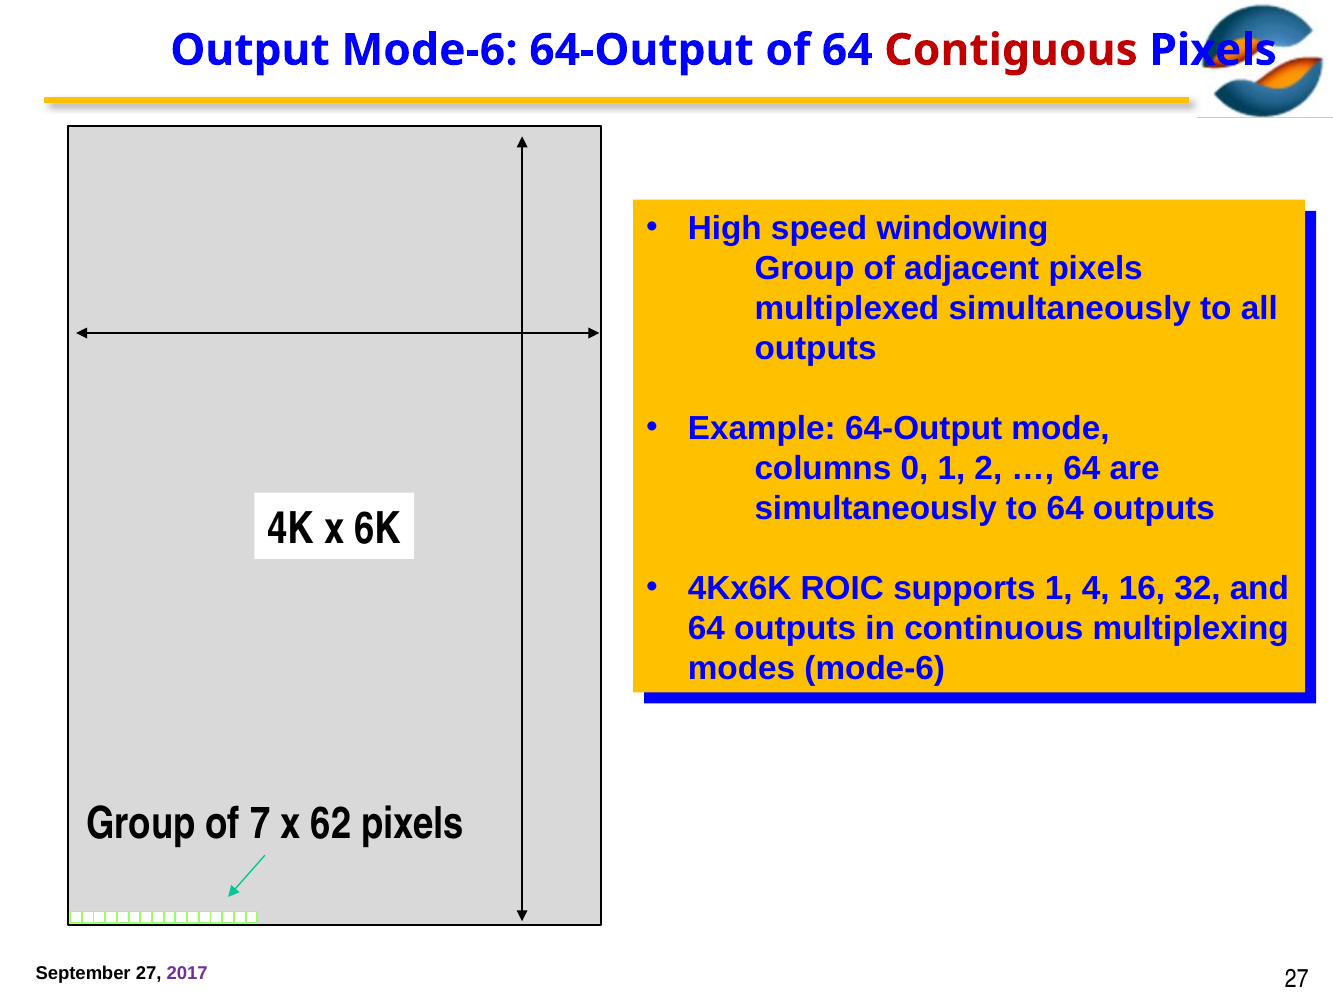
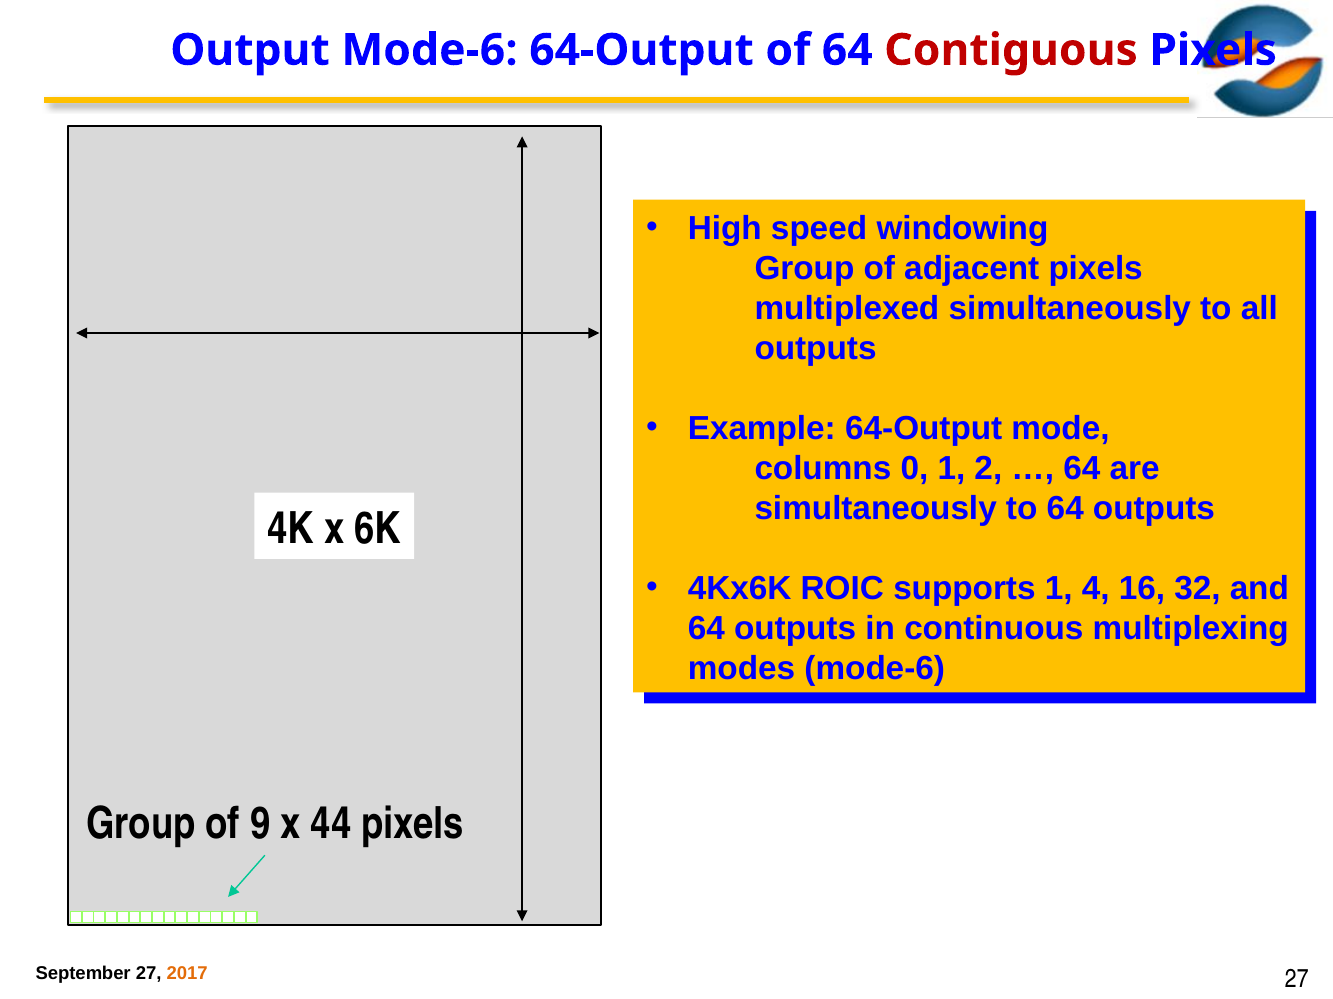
7: 7 -> 9
62: 62 -> 44
2017 colour: purple -> orange
